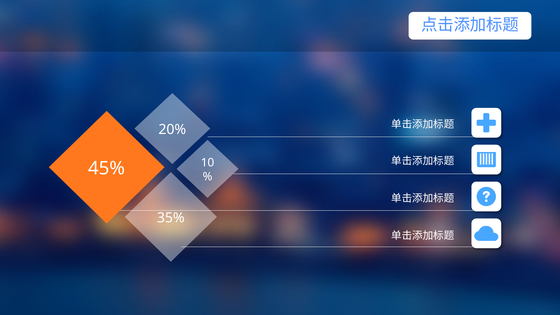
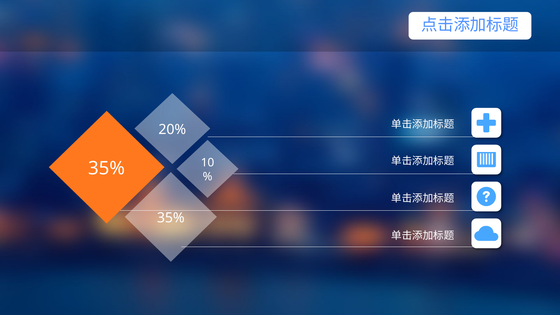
45% at (107, 169): 45% -> 35%
